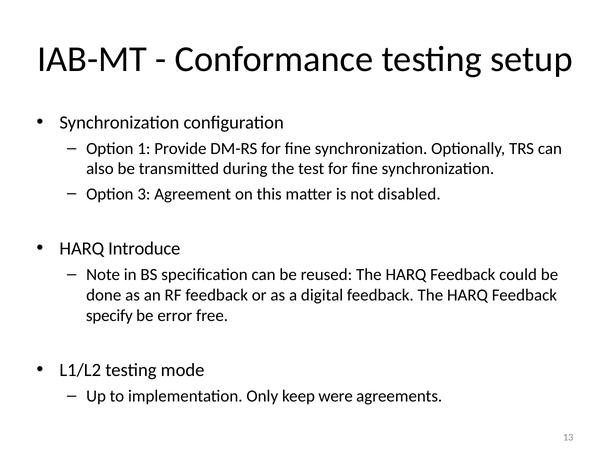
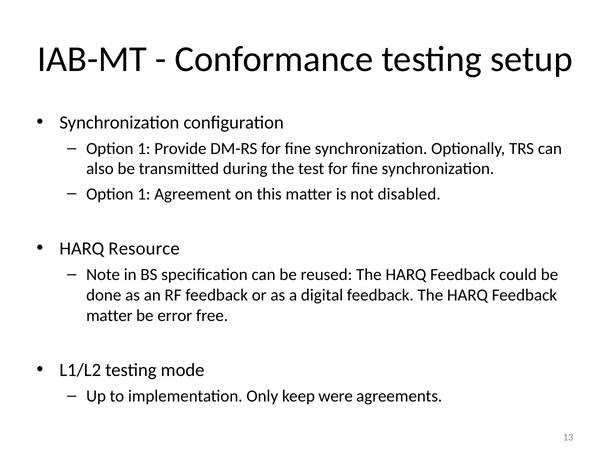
3 at (144, 194): 3 -> 1
Introduce: Introduce -> Resource
specify at (109, 315): specify -> matter
